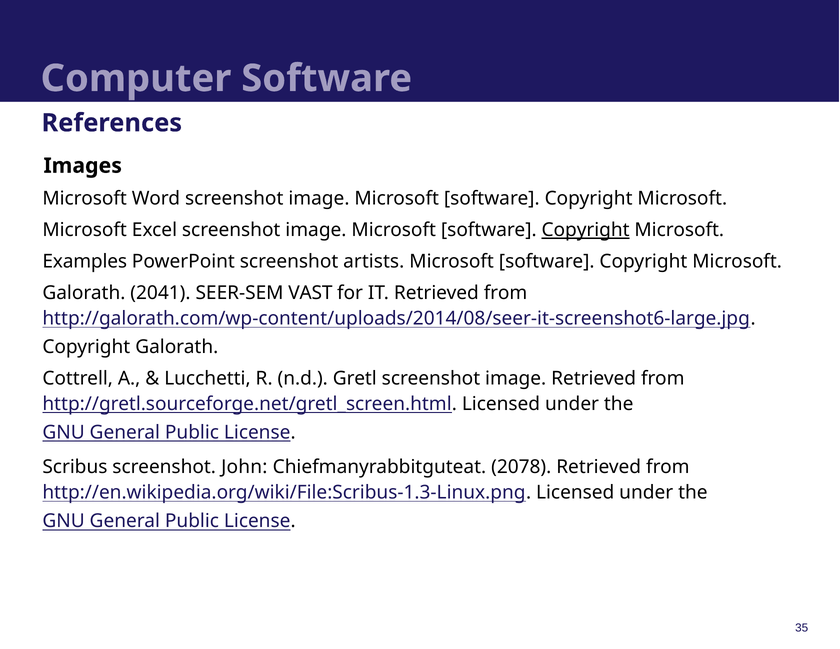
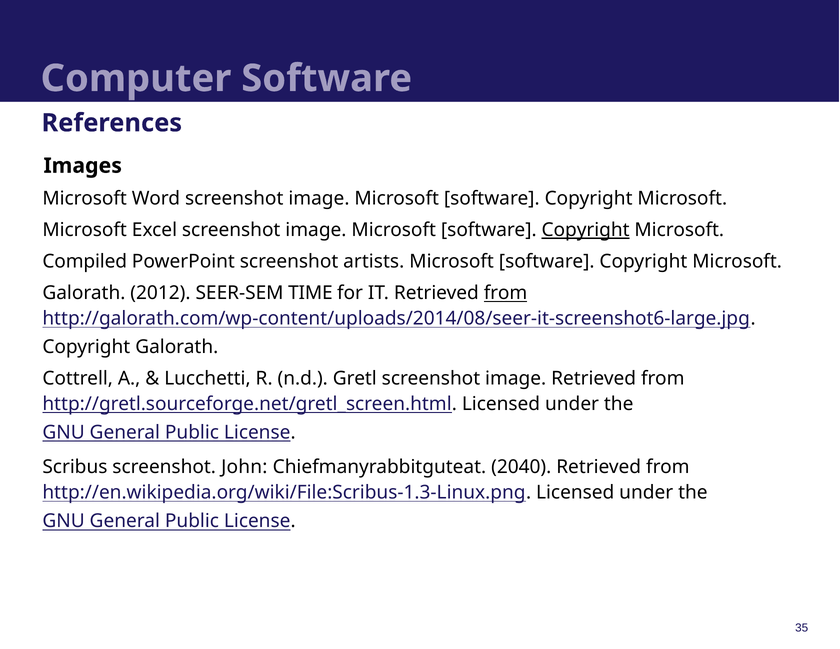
Examples: Examples -> Compiled
2041: 2041 -> 2012
VAST: VAST -> TIME
from at (506, 293) underline: none -> present
2078: 2078 -> 2040
